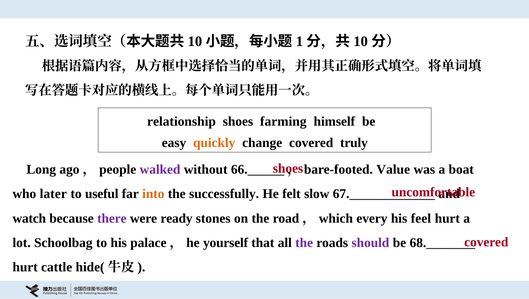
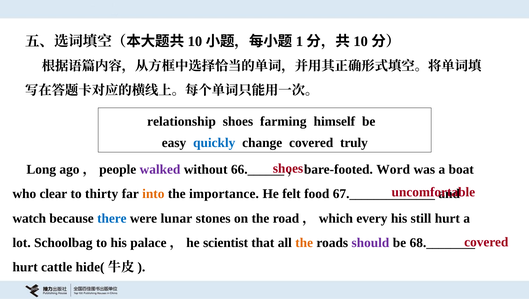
quickly colour: orange -> blue
Value: Value -> Word
later: later -> clear
useful: useful -> thirty
successfully: successfully -> importance
slow: slow -> food
there colour: purple -> blue
ready: ready -> lunar
feel: feel -> still
yourself: yourself -> scientist
the at (304, 243) colour: purple -> orange
